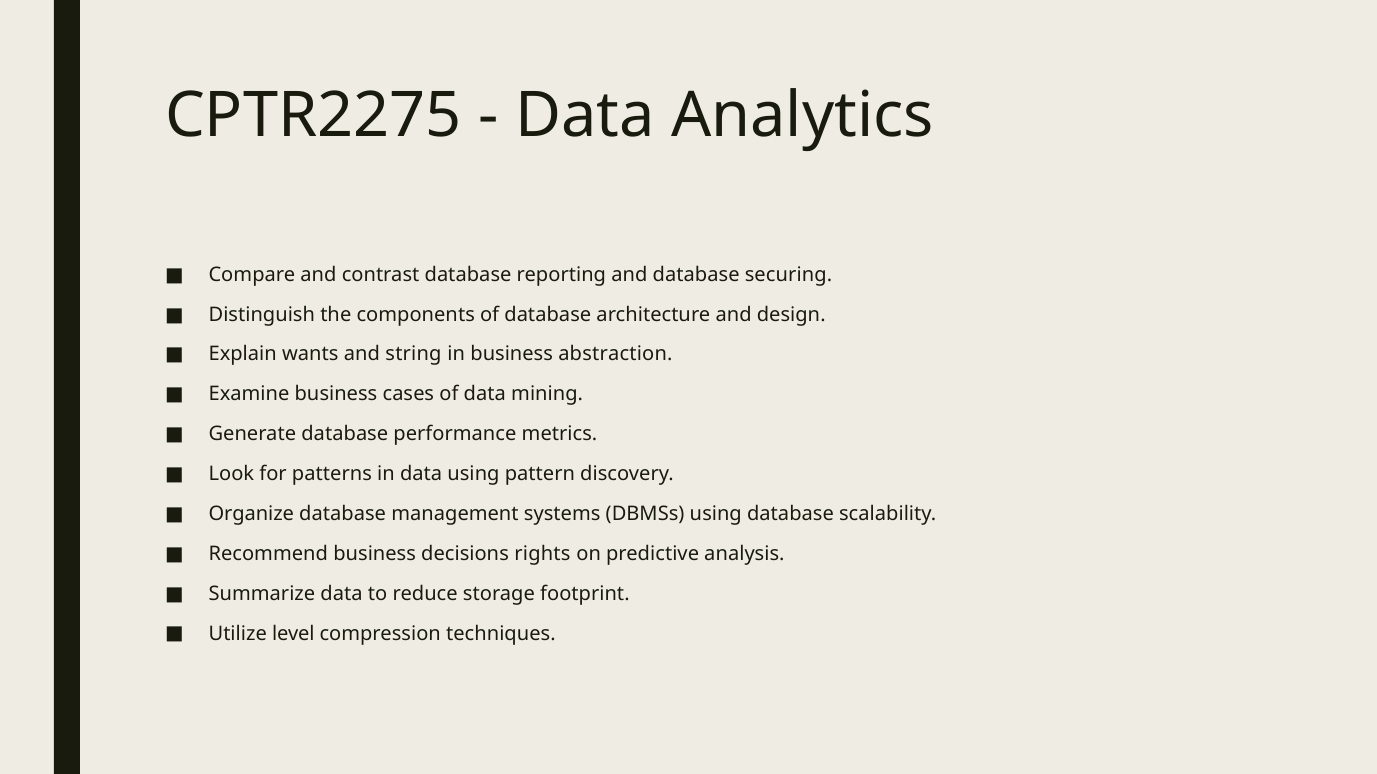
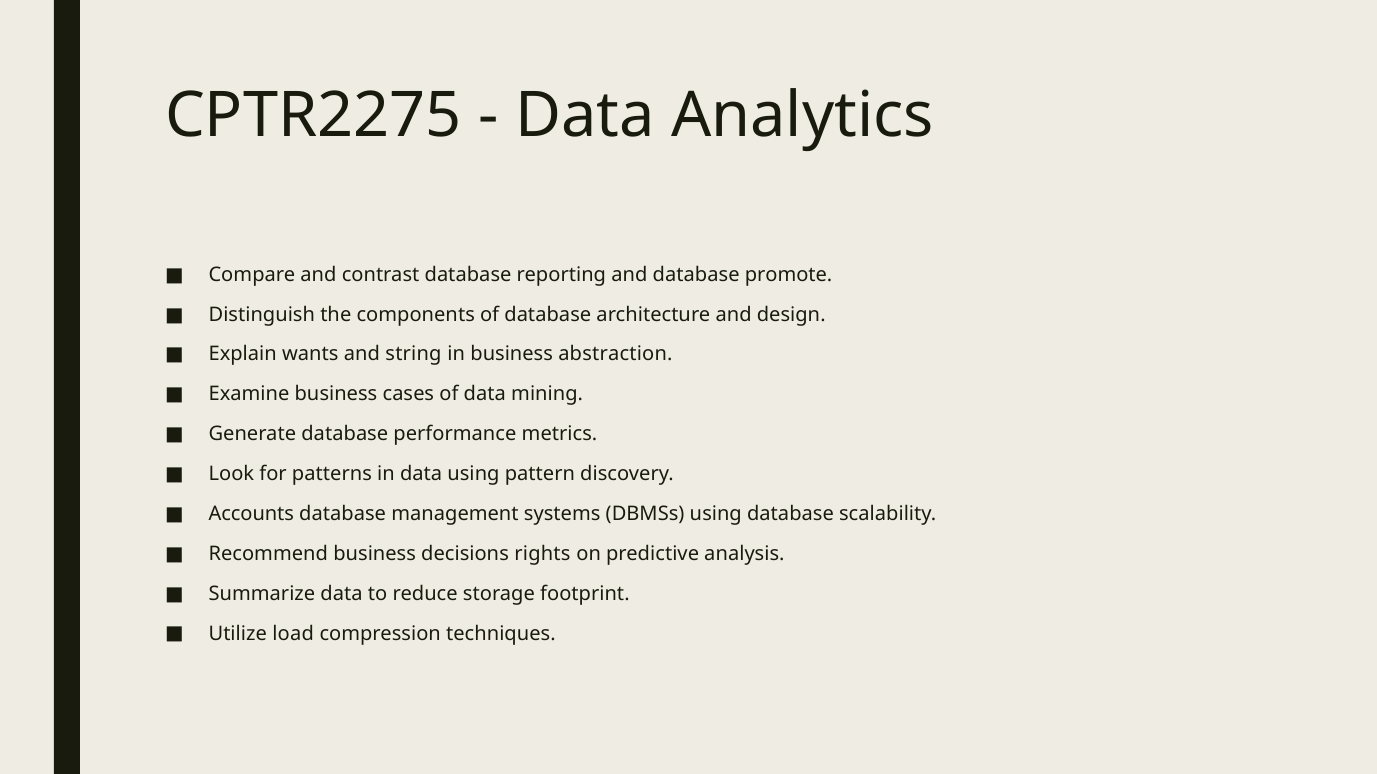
securing: securing -> promote
Organize: Organize -> Accounts
level: level -> load
